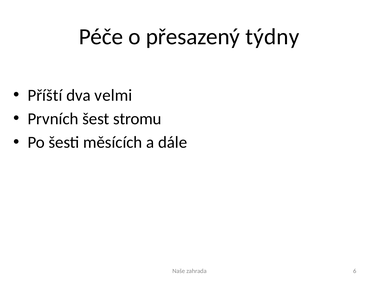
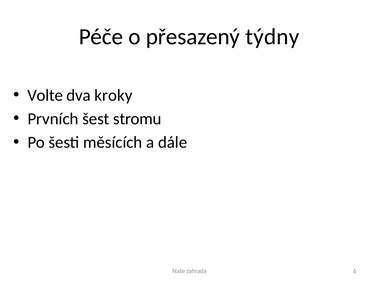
Příští: Příští -> Volte
velmi: velmi -> kroky
